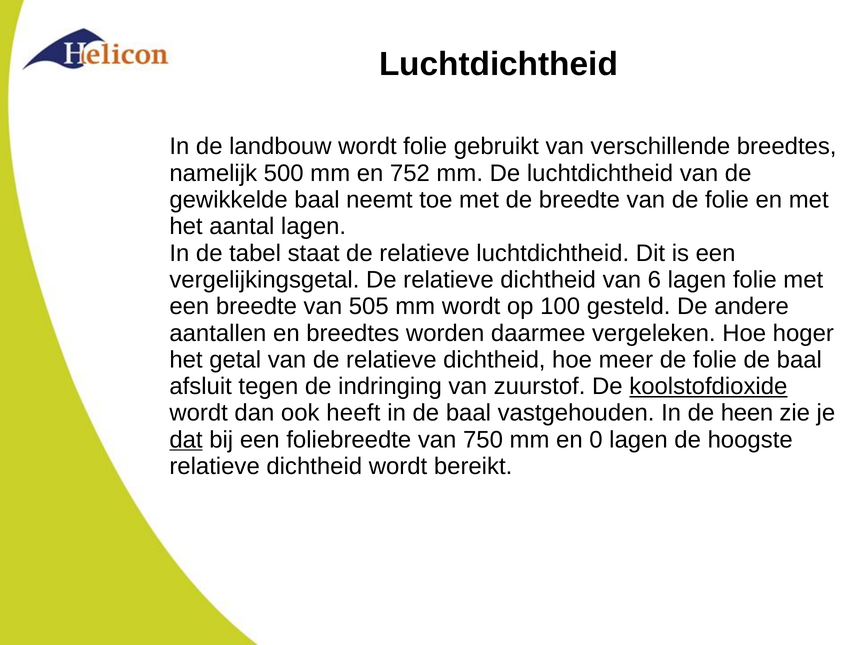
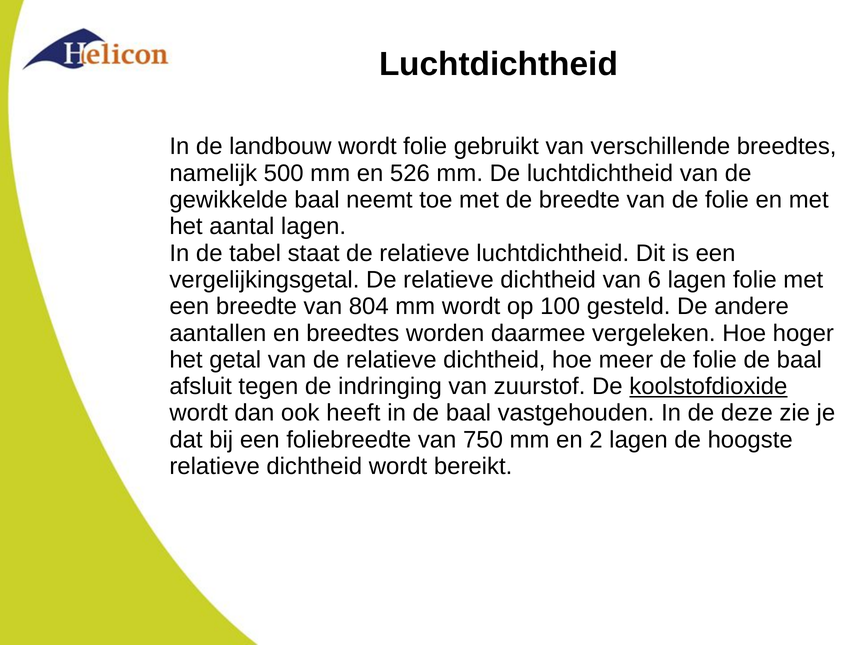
752: 752 -> 526
505: 505 -> 804
heen: heen -> deze
dat underline: present -> none
0: 0 -> 2
